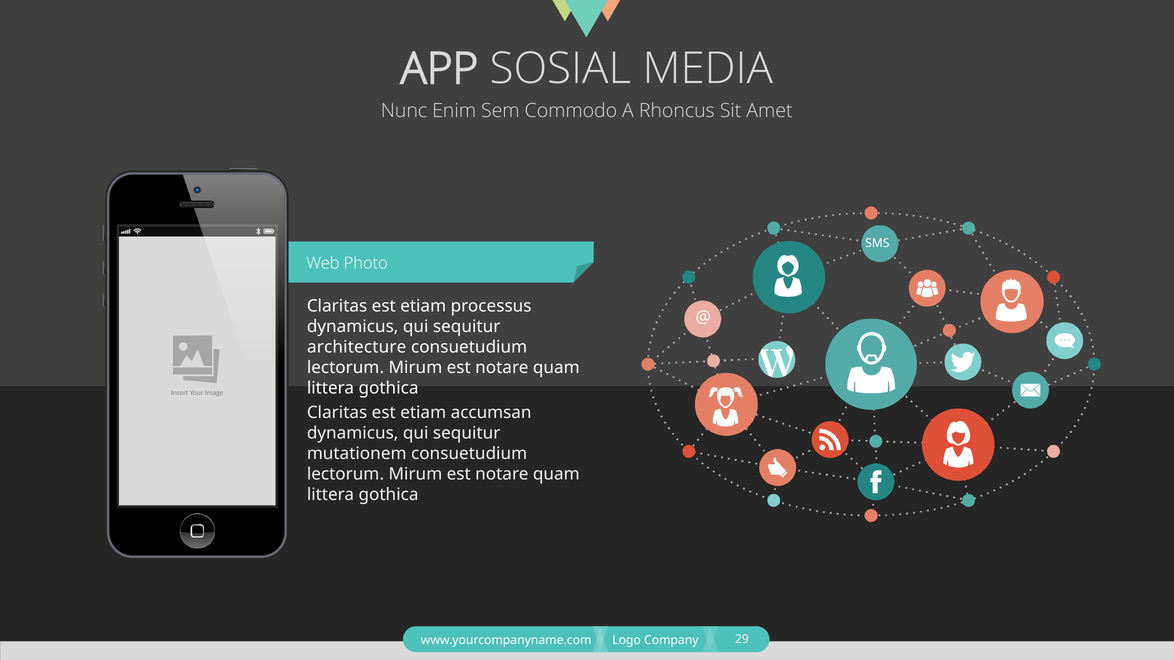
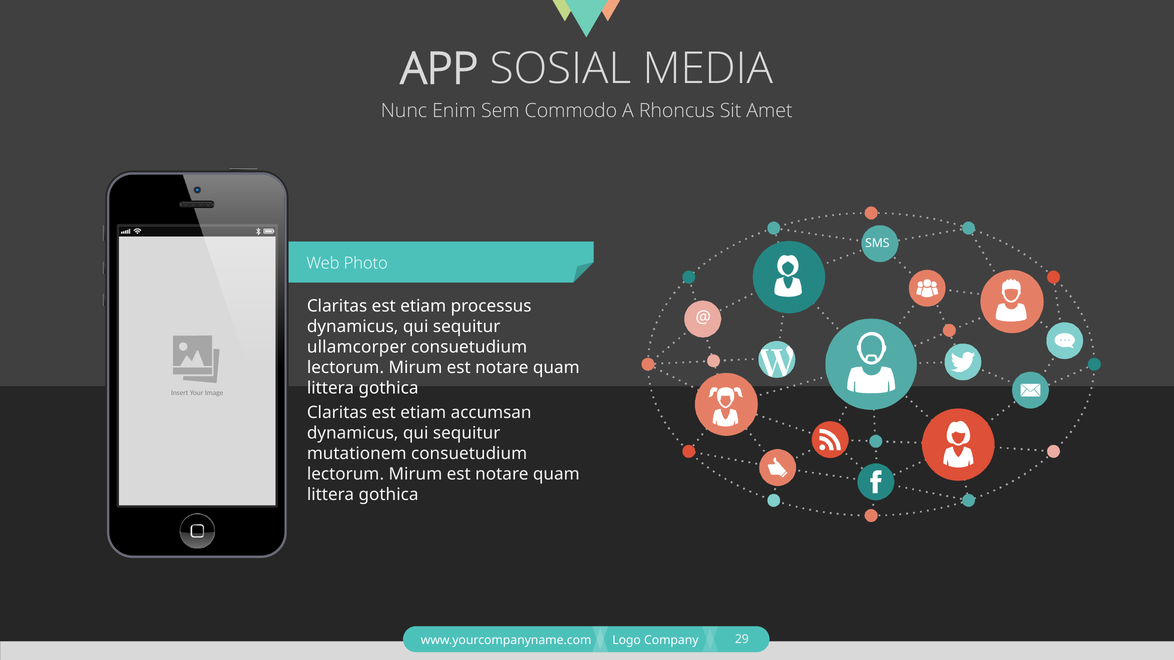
architecture: architecture -> ullamcorper
